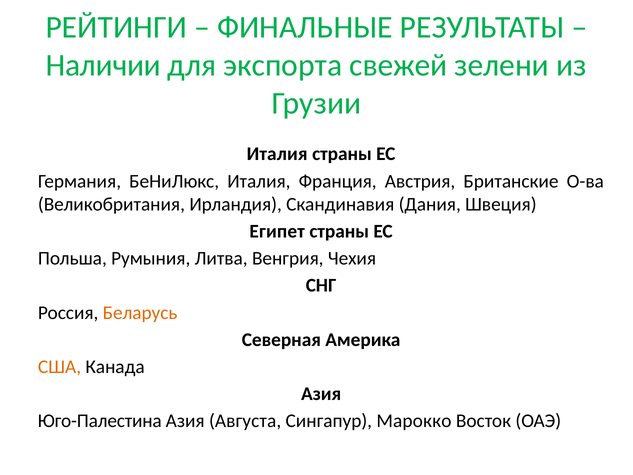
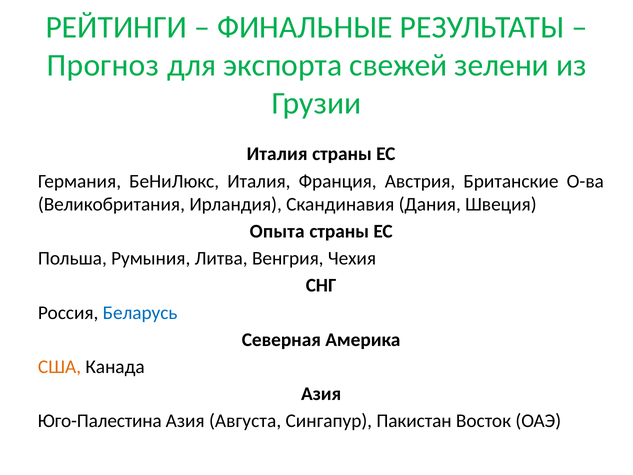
Наличии: Наличии -> Прогноз
Египет: Египет -> Опыта
Беларусь colour: orange -> blue
Марокко: Марокко -> Пакистан
